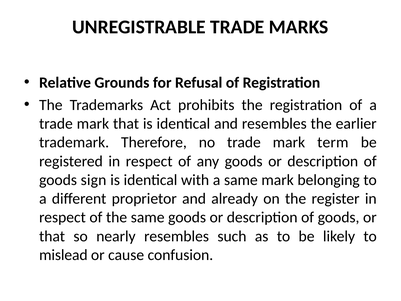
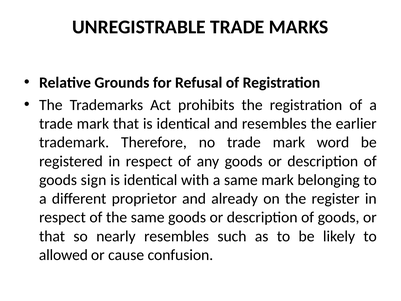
term: term -> word
mislead: mislead -> allowed
